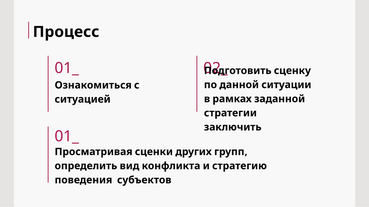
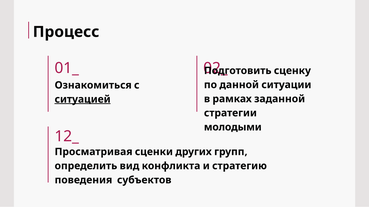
ситуацией underline: none -> present
заключить: заключить -> молодыми
01_ at (67, 137): 01_ -> 12_
